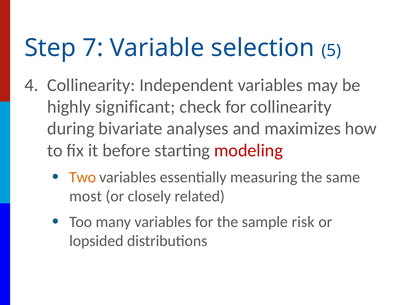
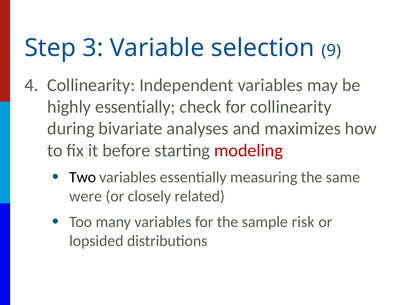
7: 7 -> 3
5: 5 -> 9
highly significant: significant -> essentially
Two colour: orange -> black
most: most -> were
